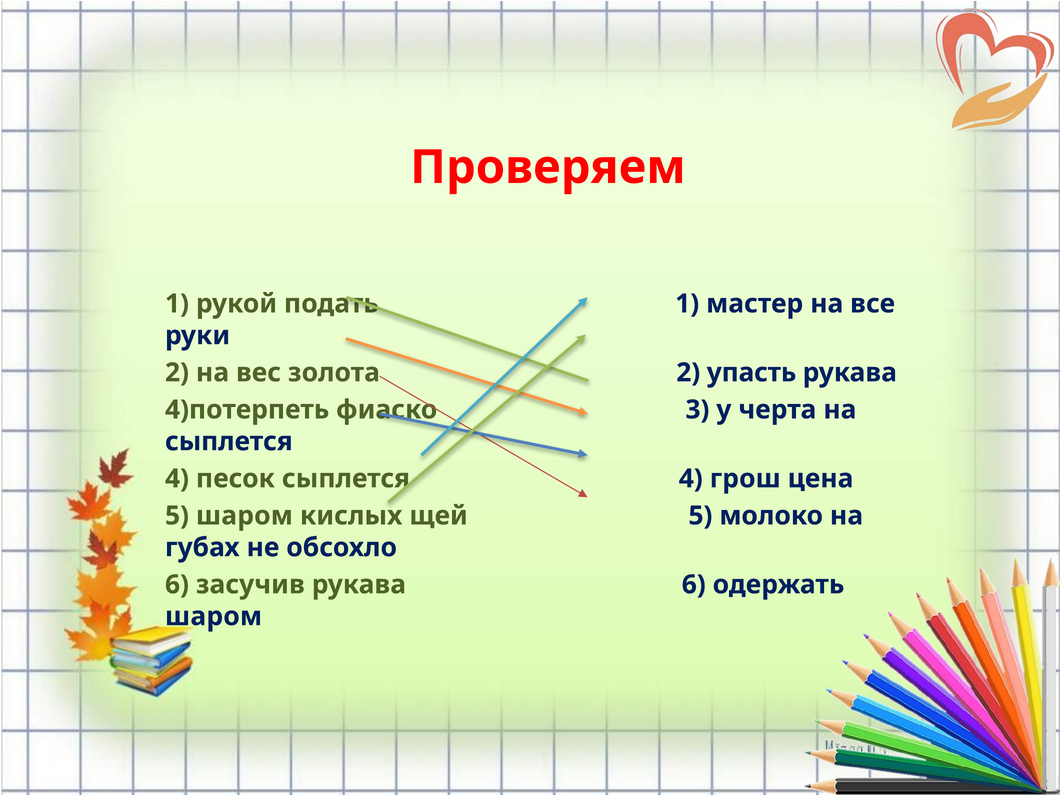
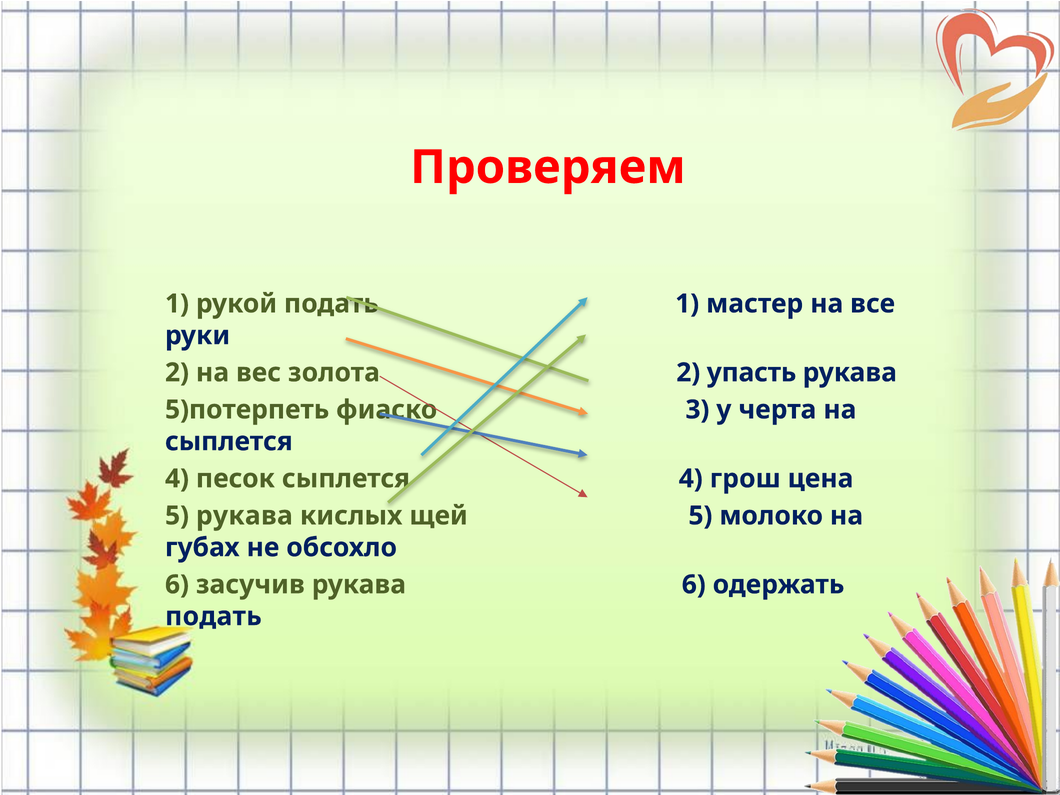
4)потерпеть: 4)потерпеть -> 5)потерпеть
5 шаром: шаром -> рукава
шаром at (214, 616): шаром -> подать
